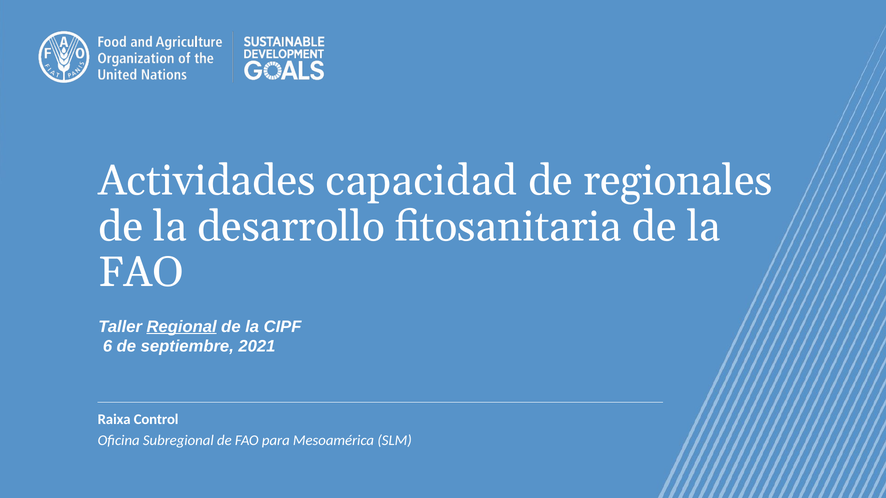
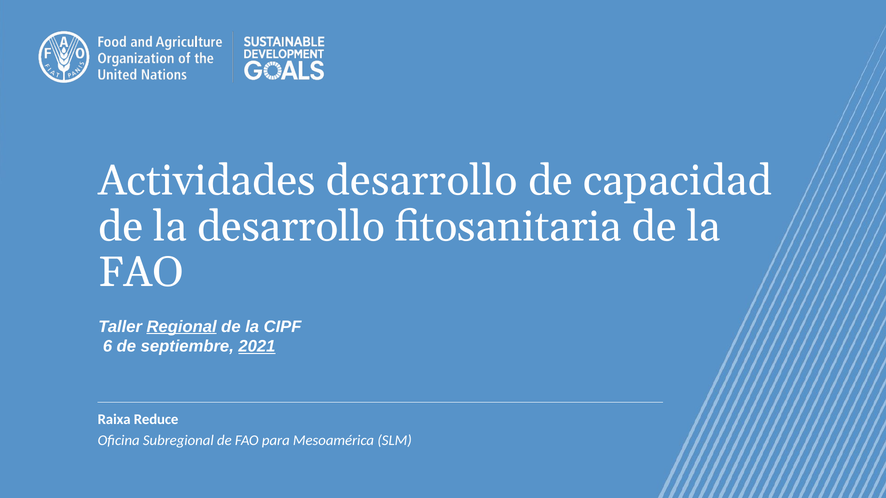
Actividades capacidad: capacidad -> desarrollo
regionales: regionales -> capacidad
2021 underline: none -> present
Control: Control -> Reduce
